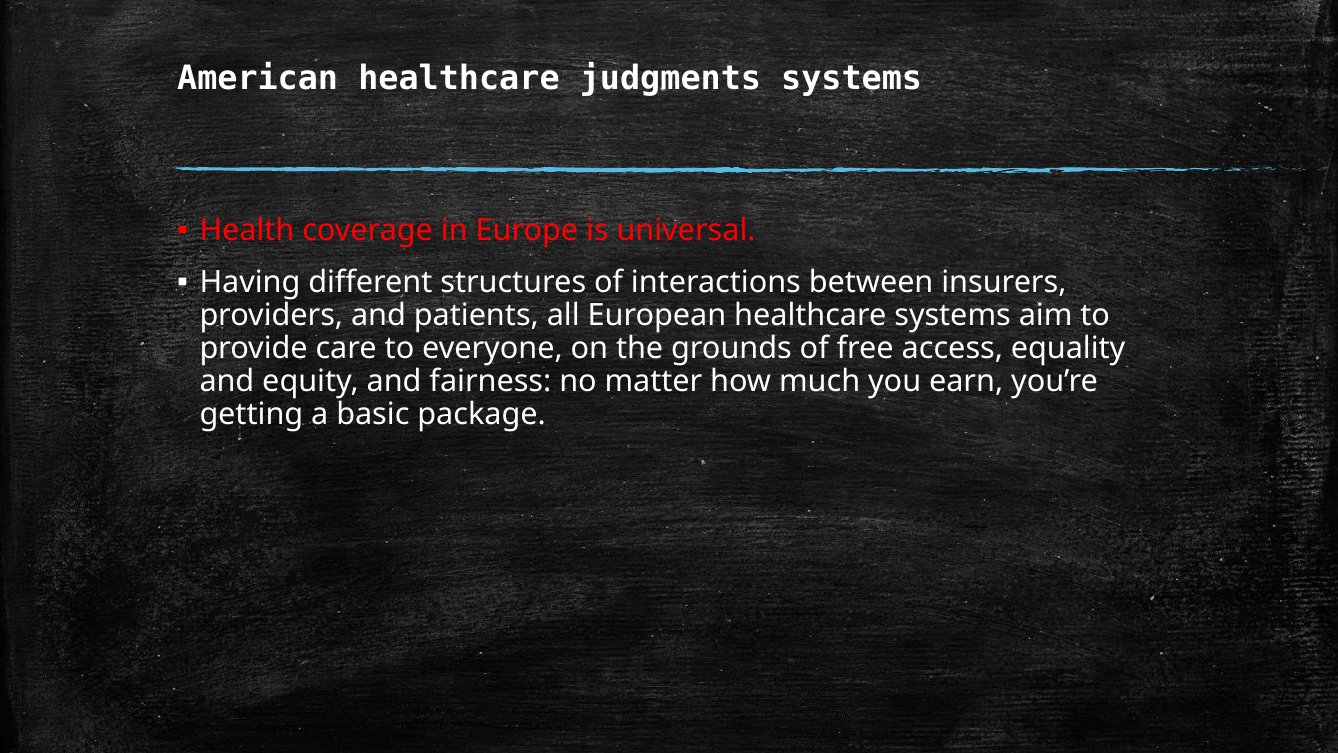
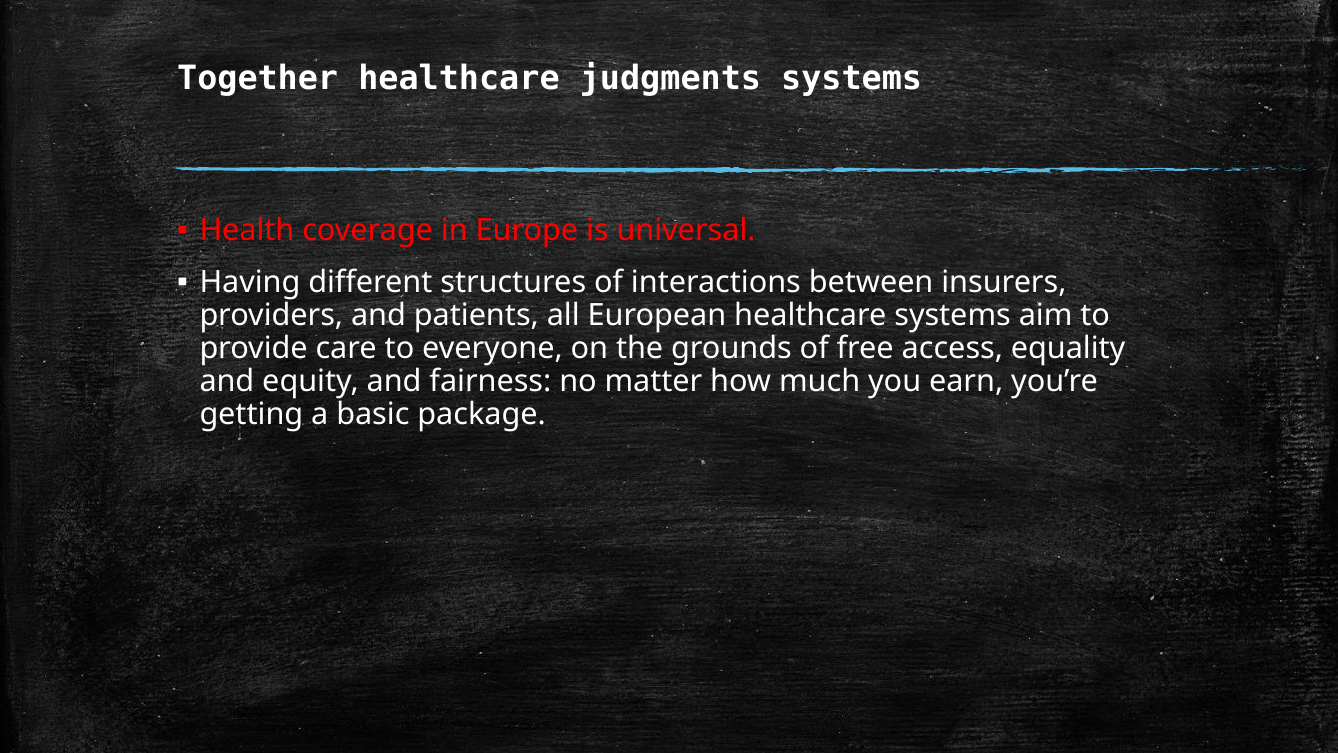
American: American -> Together
